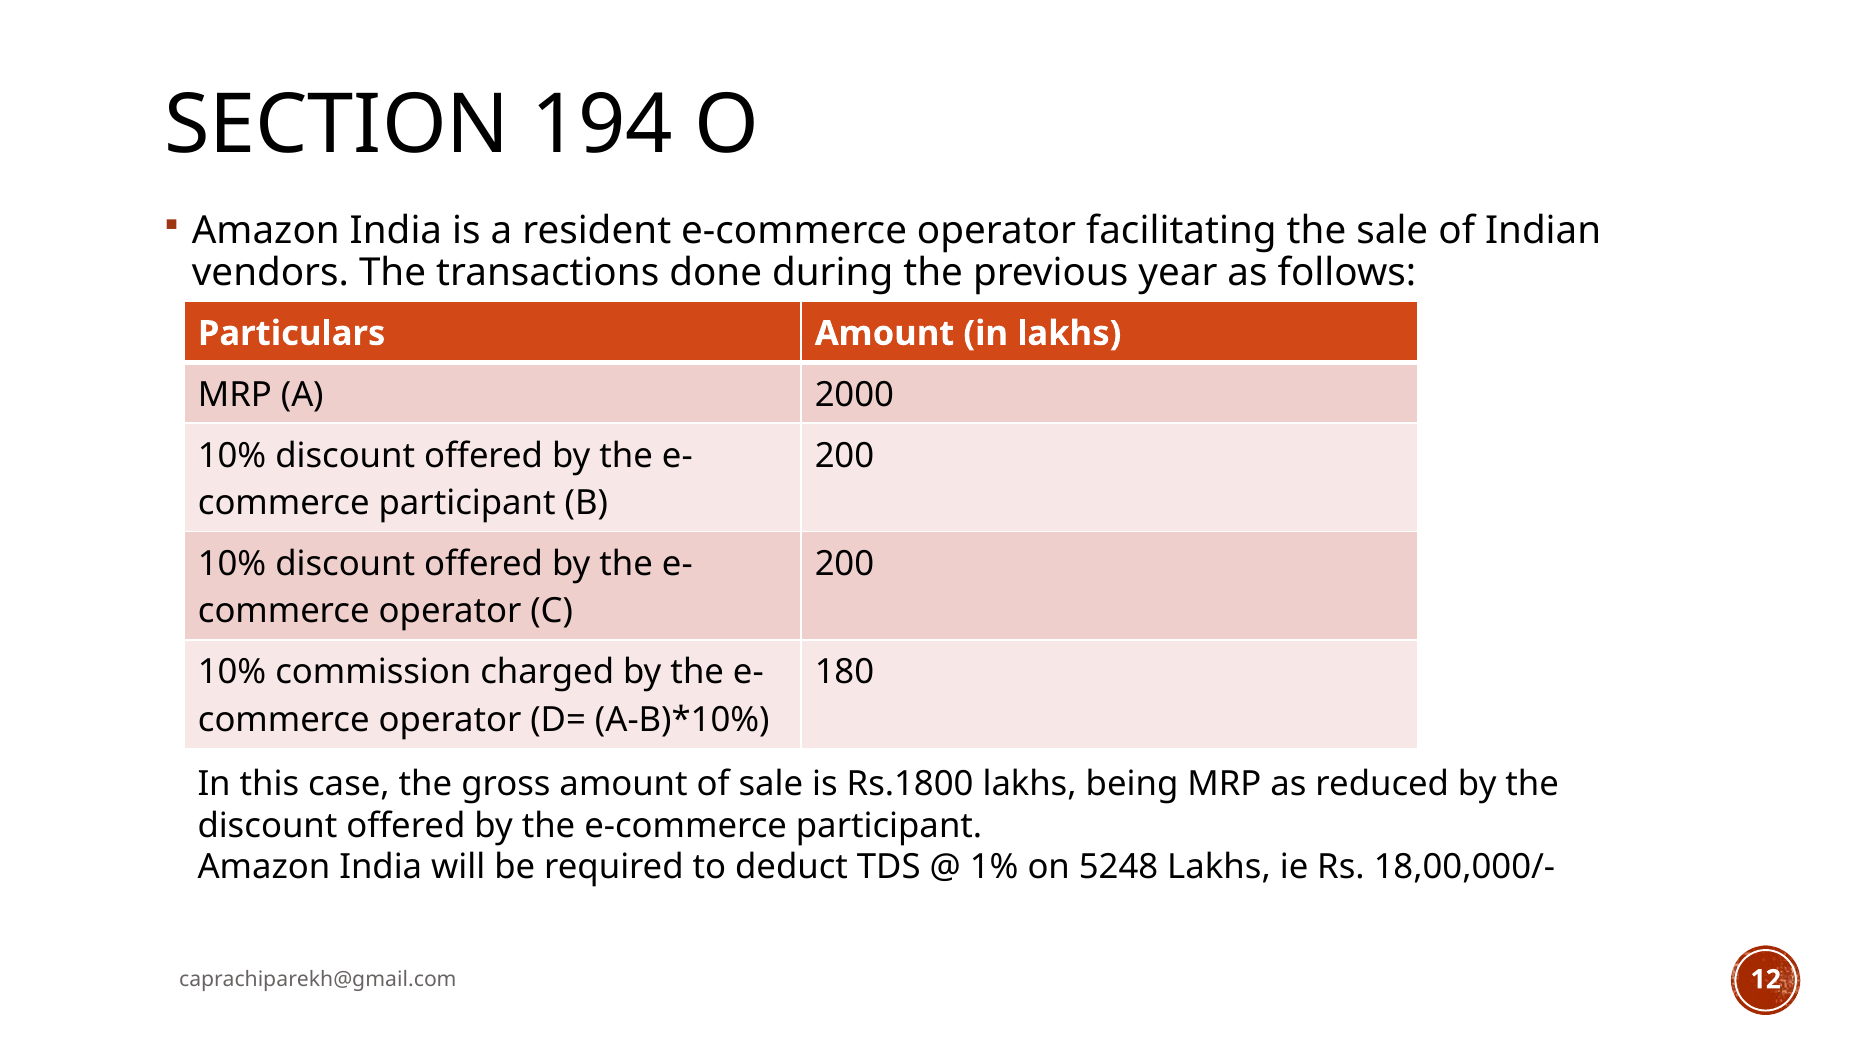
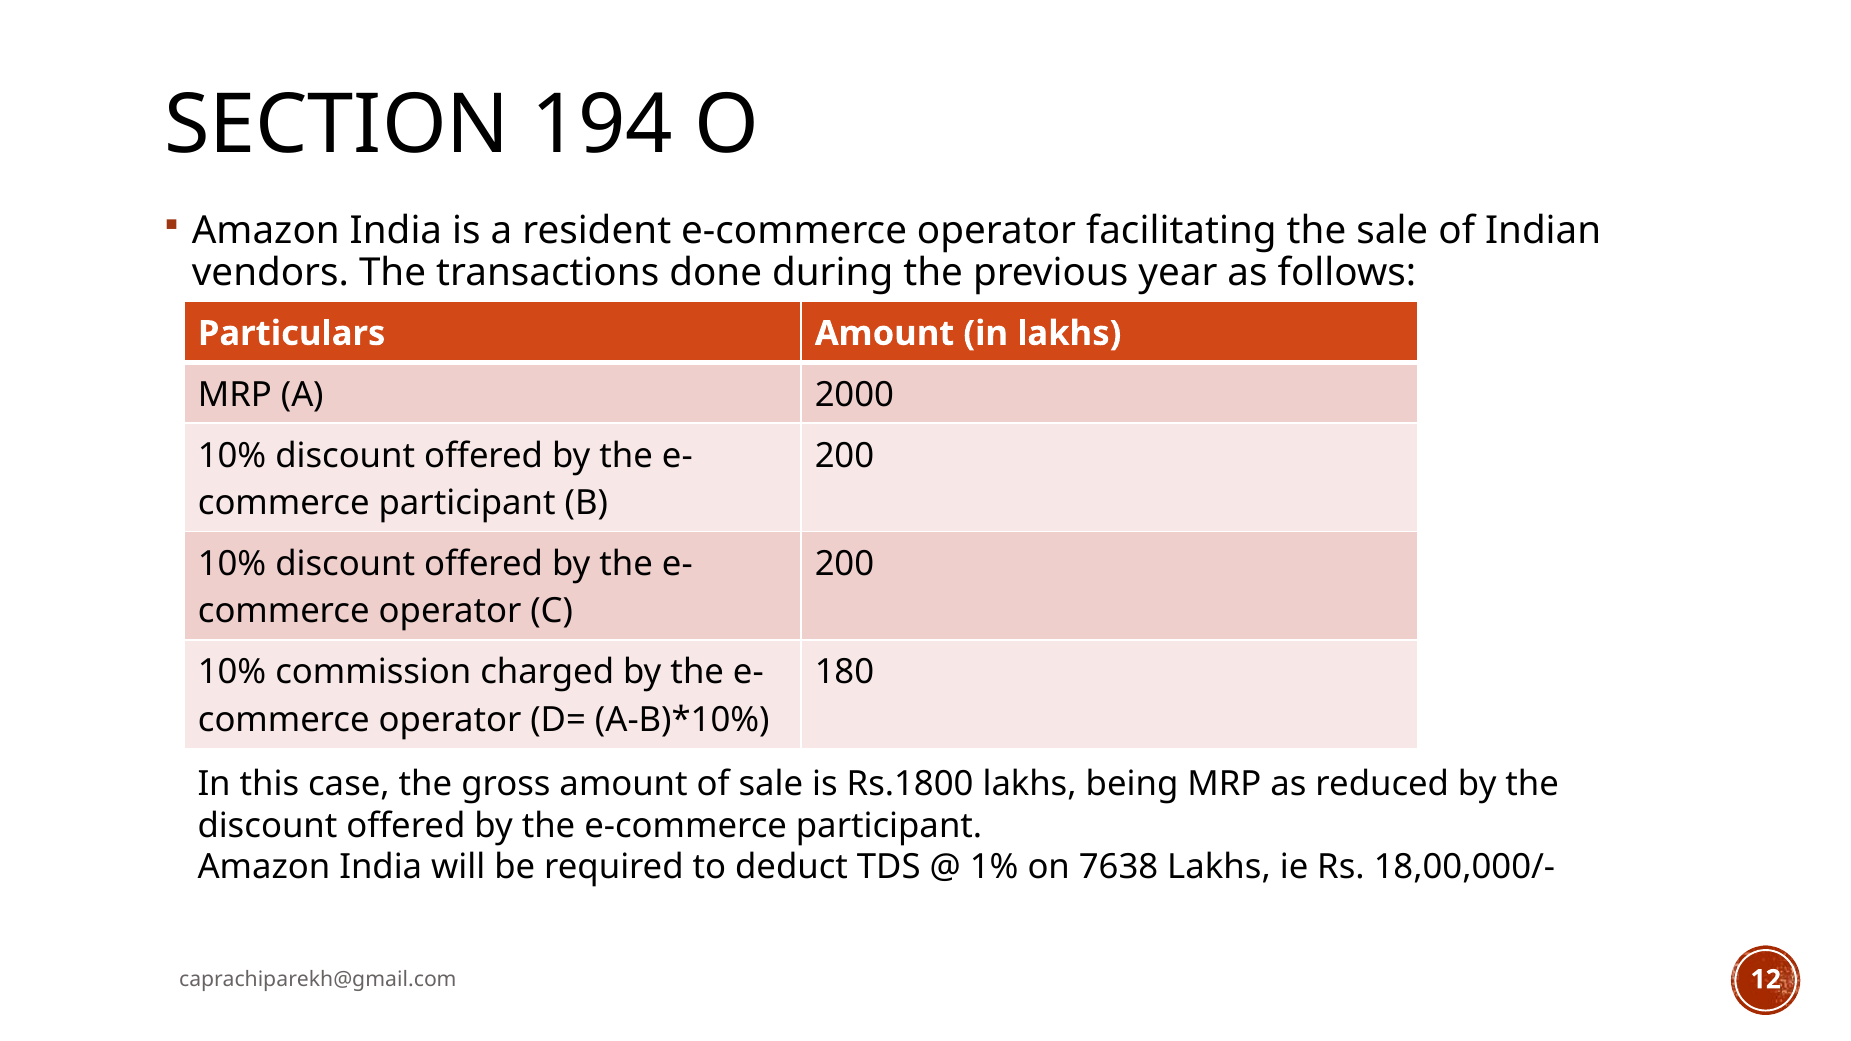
5248: 5248 -> 7638
